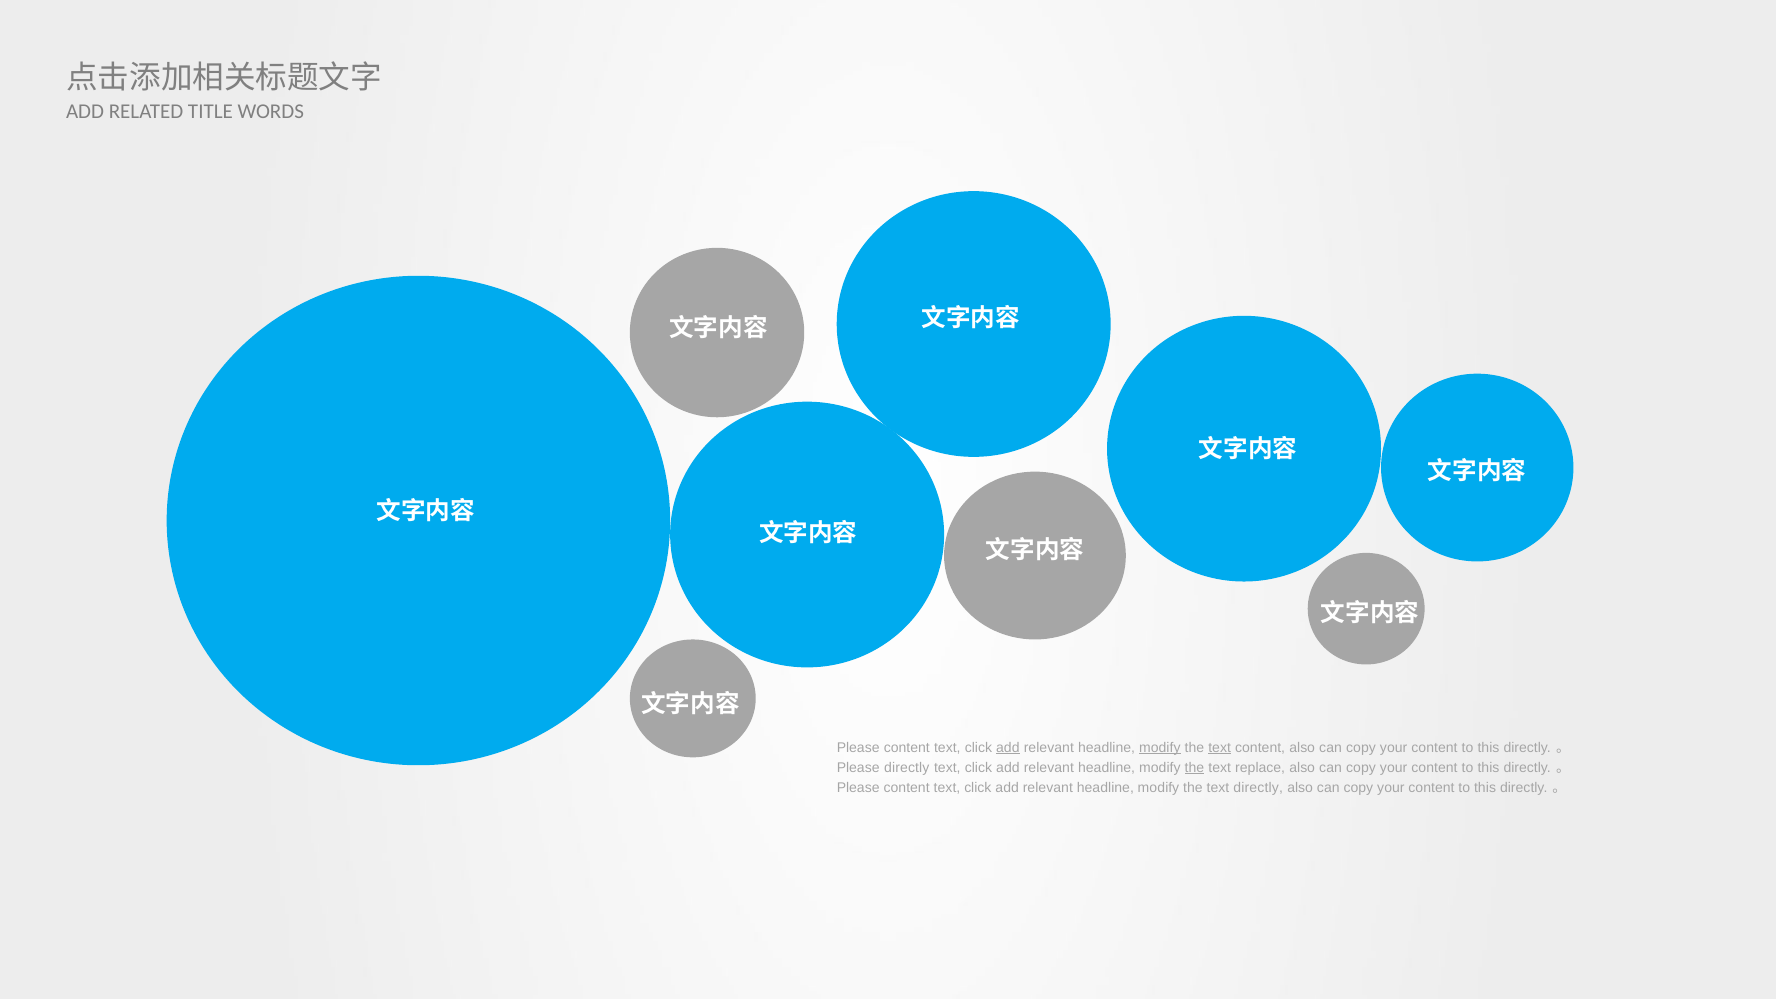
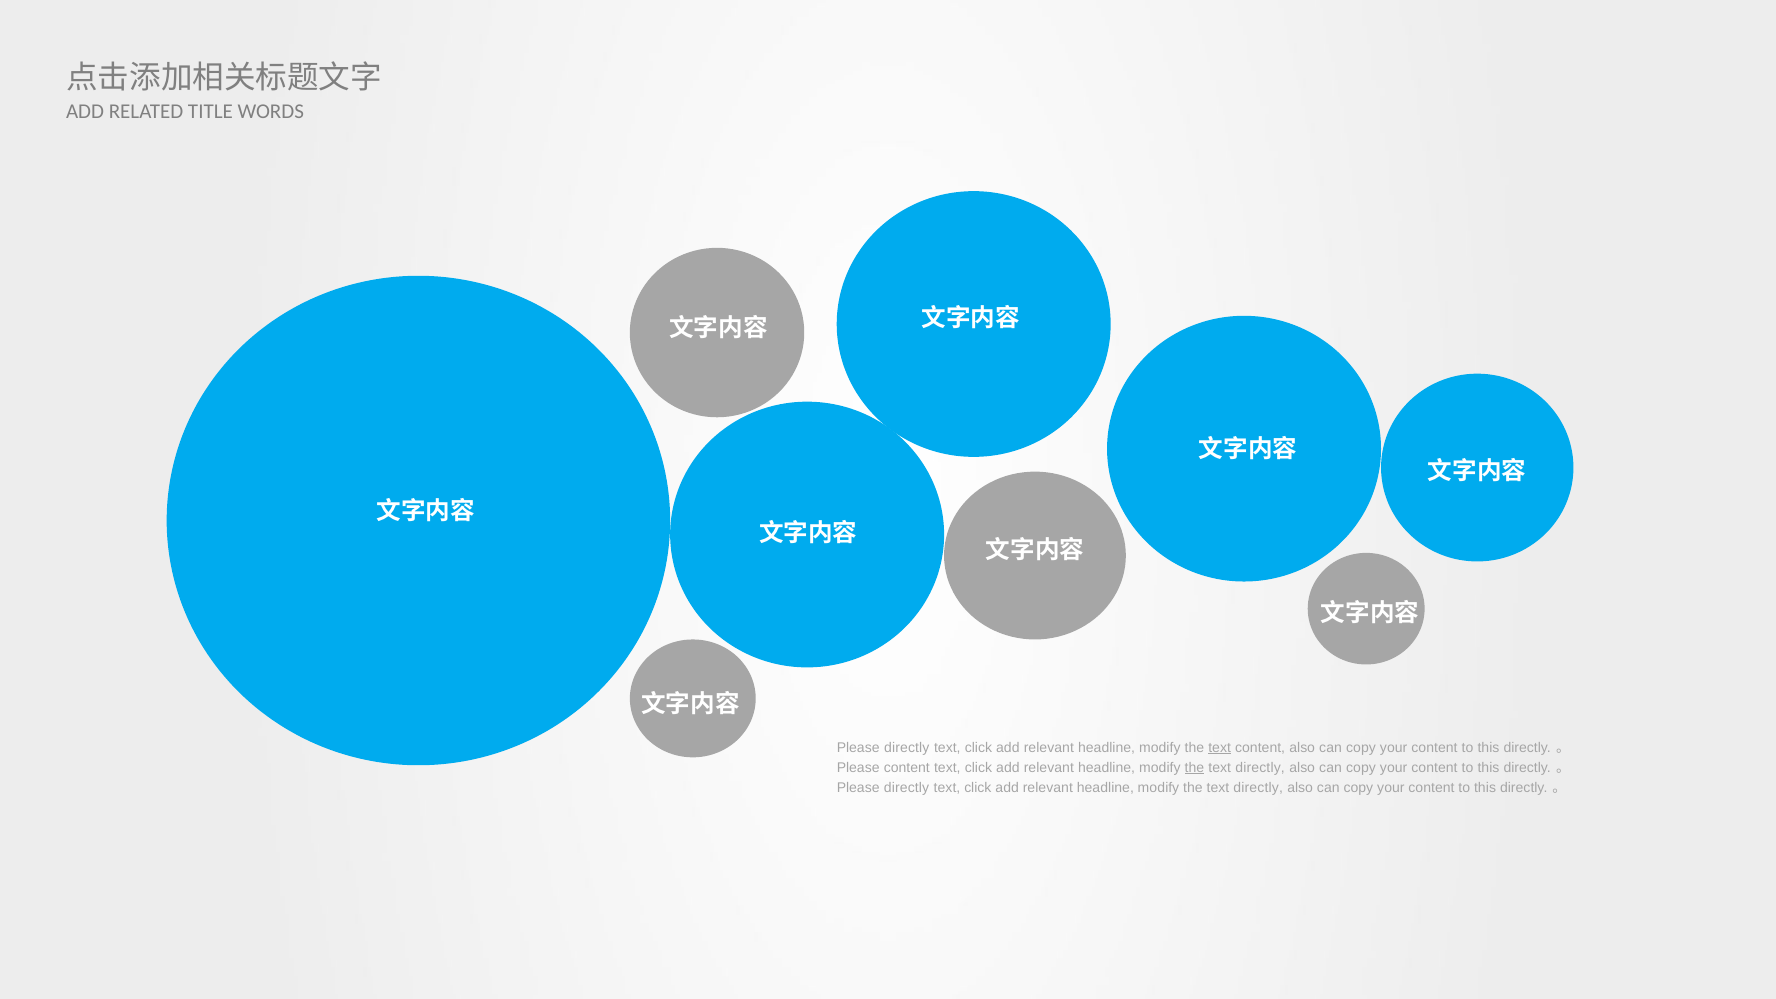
content at (907, 747): content -> directly
add at (1008, 747) underline: present -> none
modify at (1160, 747) underline: present -> none
Please directly: directly -> content
replace at (1260, 768): replace -> directly
content at (907, 788): content -> directly
